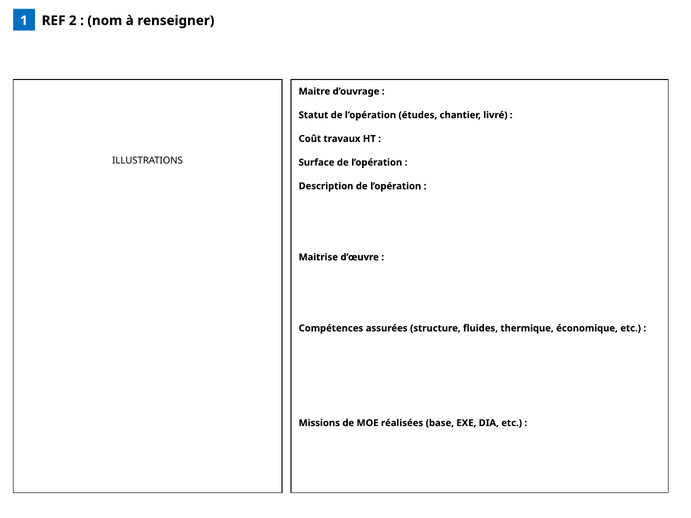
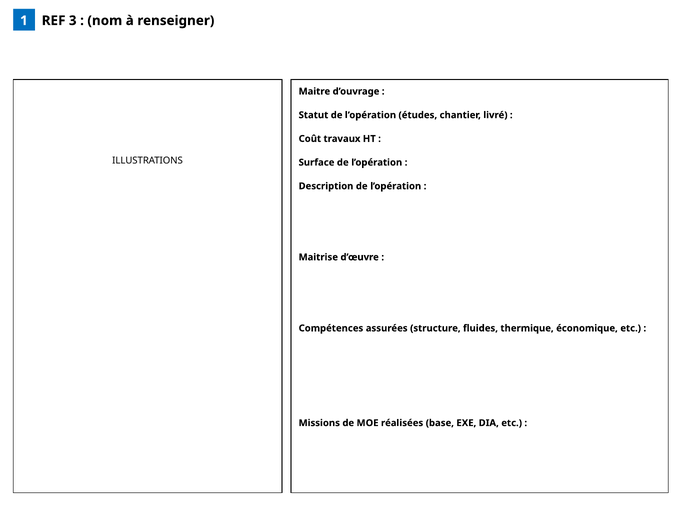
2: 2 -> 3
